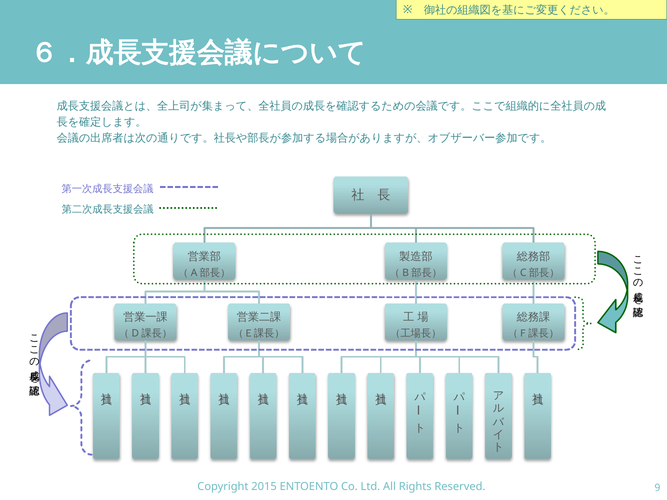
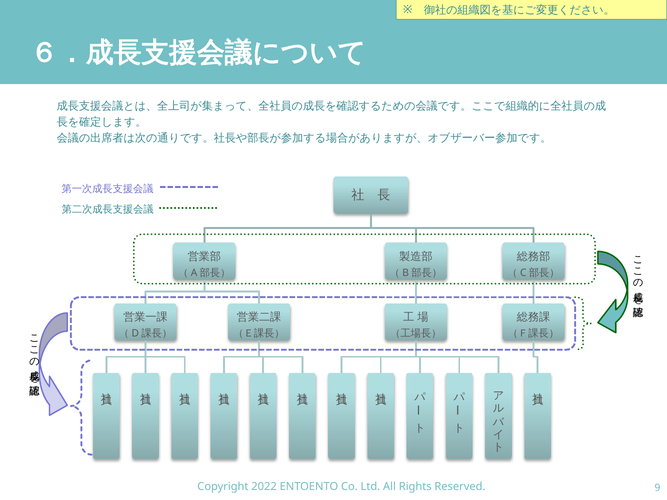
2015: 2015 -> 2022
